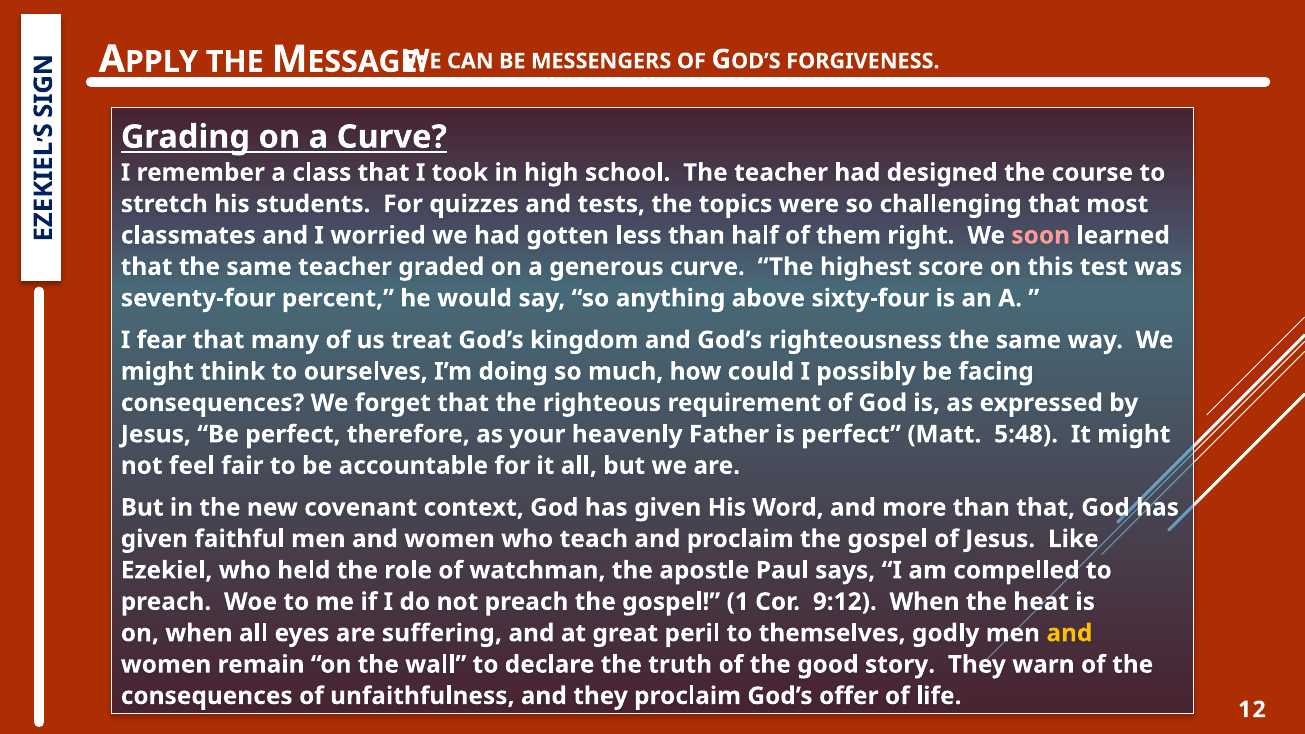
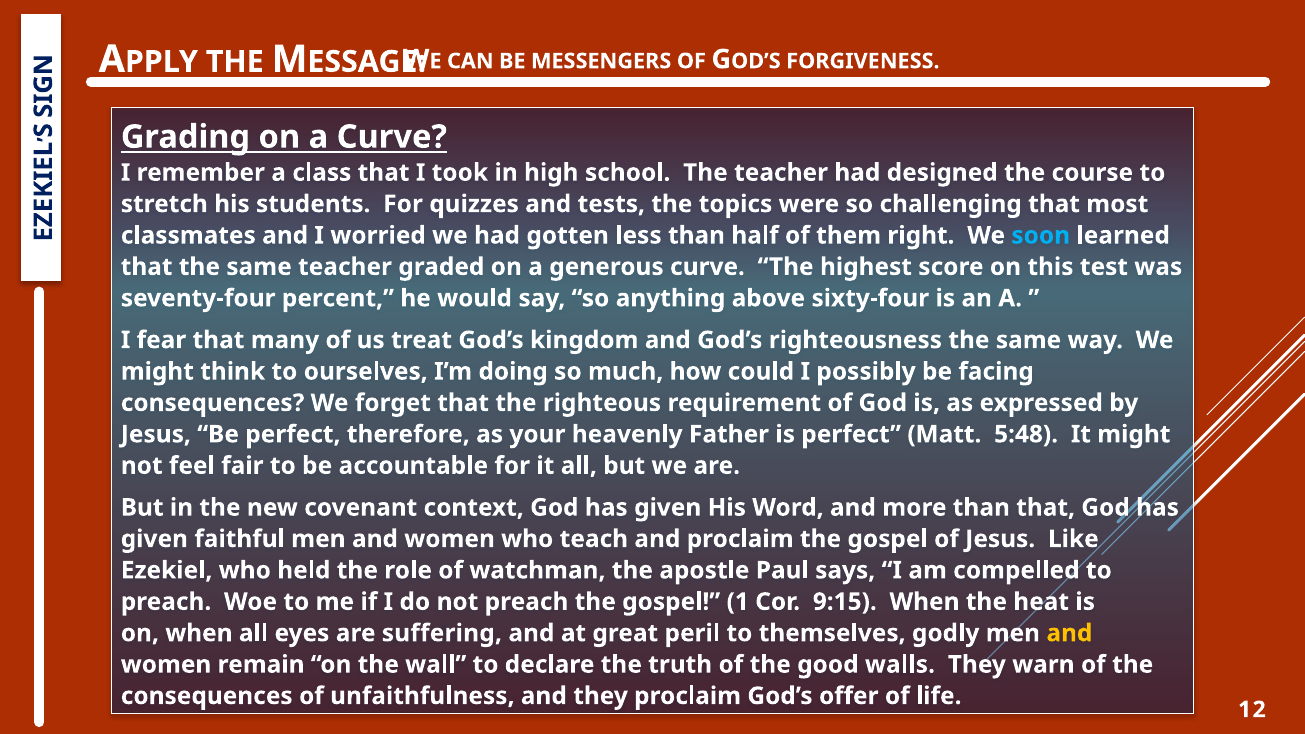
soon colour: pink -> light blue
9:12: 9:12 -> 9:15
story: story -> walls
